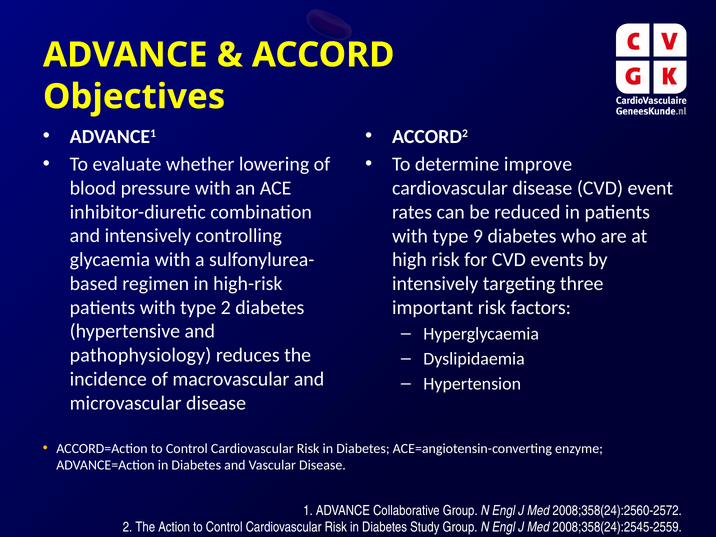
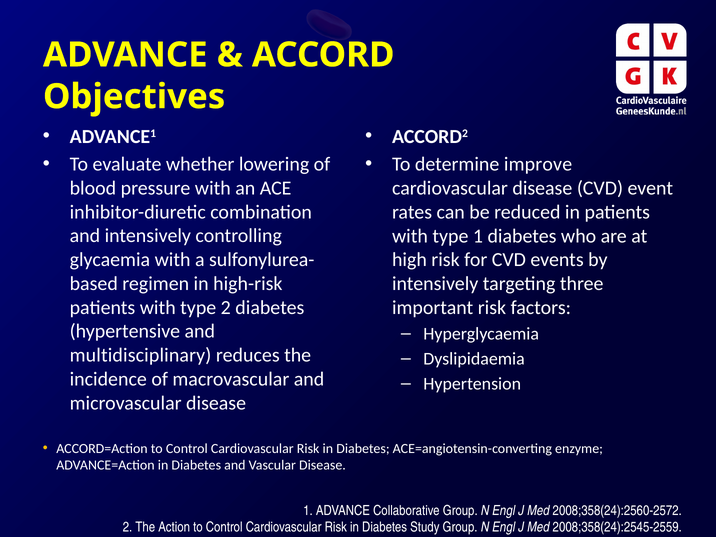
type 9: 9 -> 1
pathophysiology: pathophysiology -> multidisciplinary
